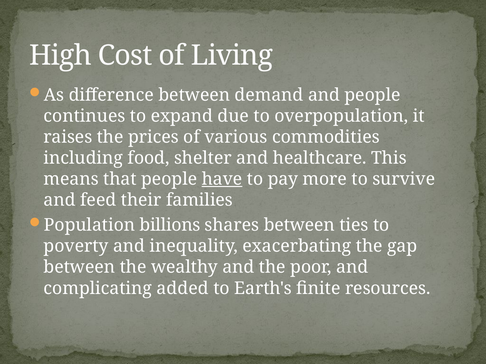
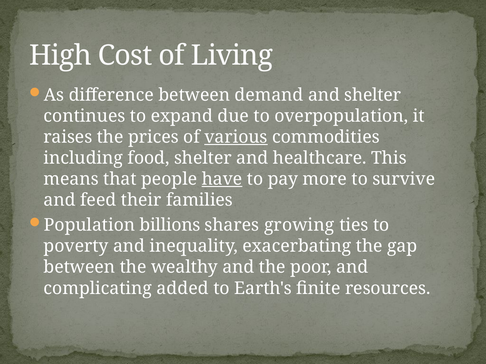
and people: people -> shelter
various underline: none -> present
shares between: between -> growing
